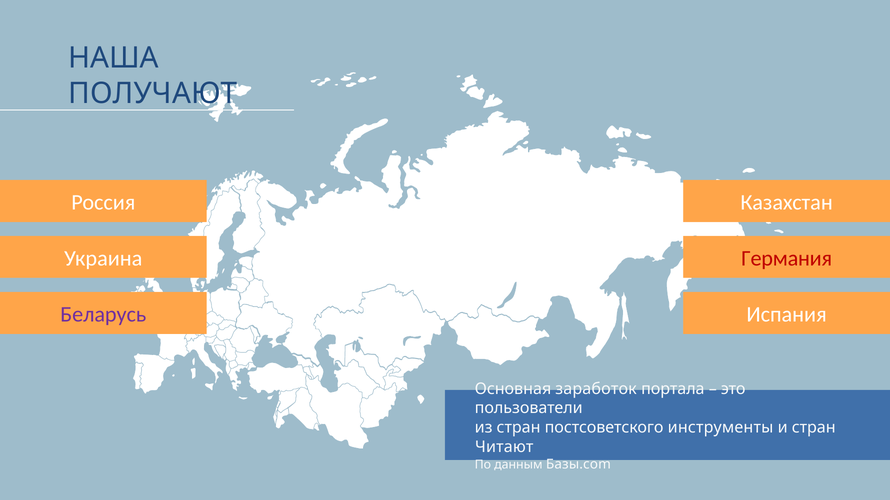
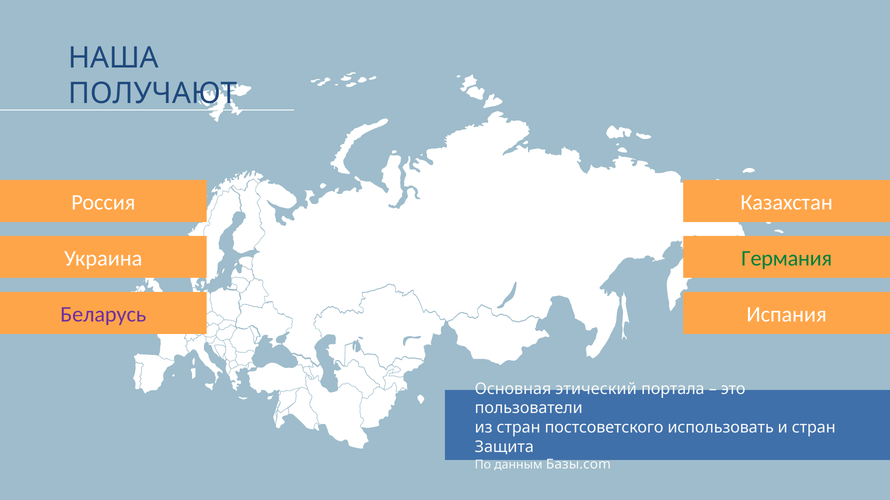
Германия colour: red -> green
заработок: заработок -> этический
инструменты: инструменты -> использовать
Читают: Читают -> Защита
